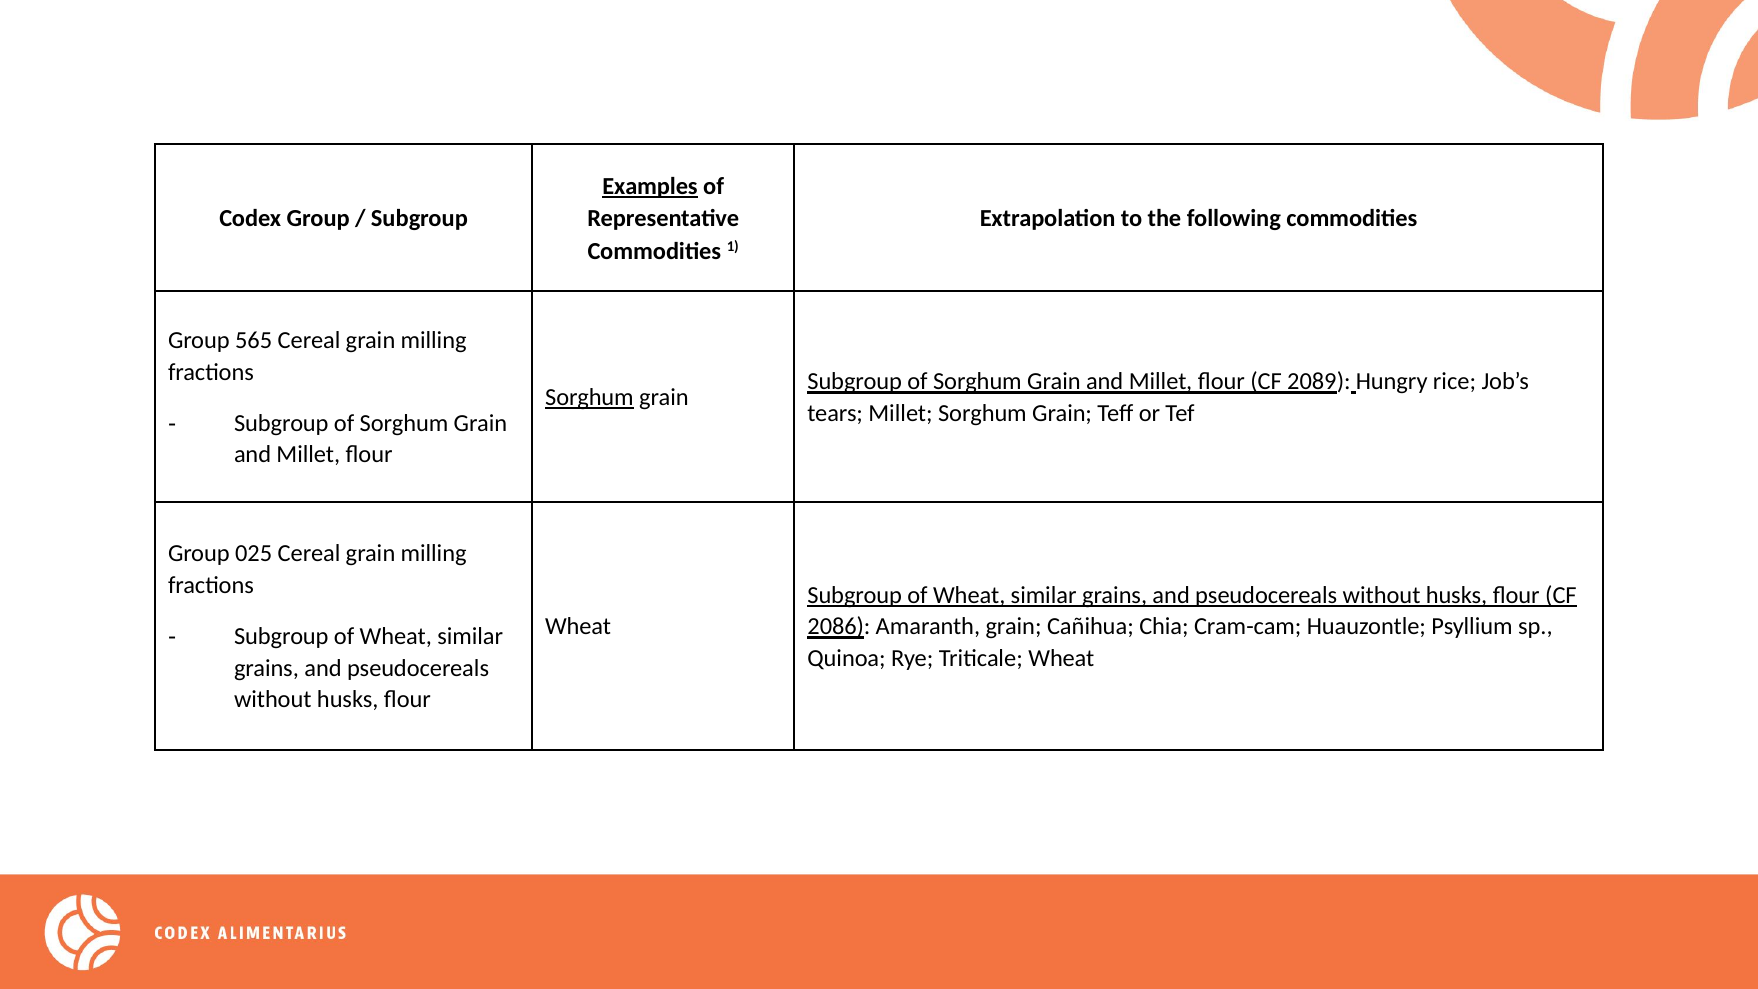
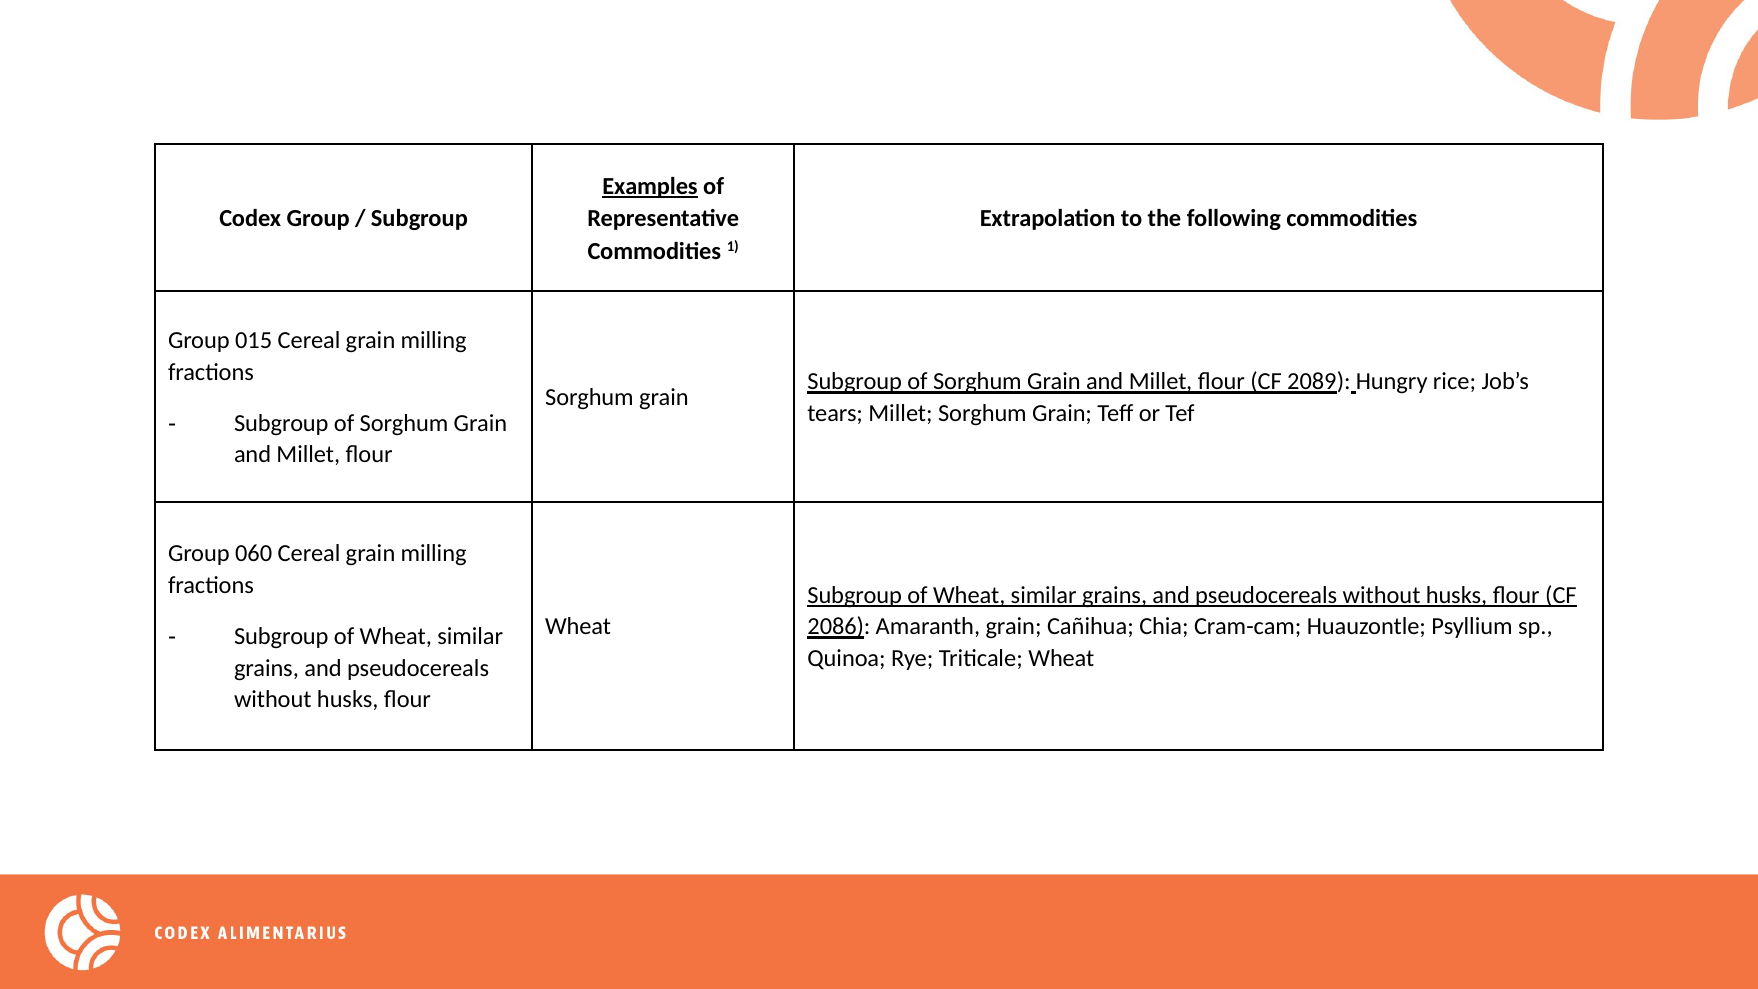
565: 565 -> 015
Sorghum at (589, 398) underline: present -> none
025: 025 -> 060
